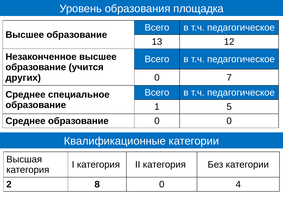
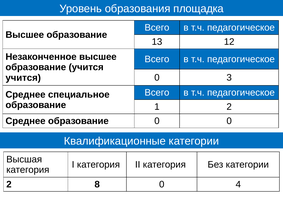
7: 7 -> 3
других at (23, 78): других -> учится
1 5: 5 -> 2
